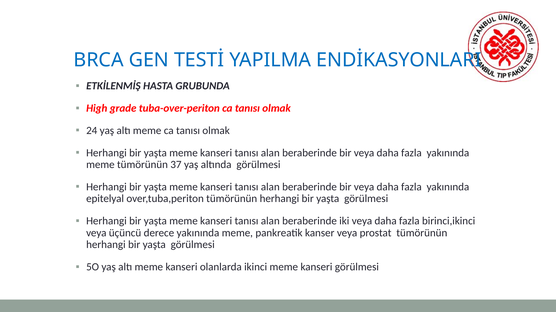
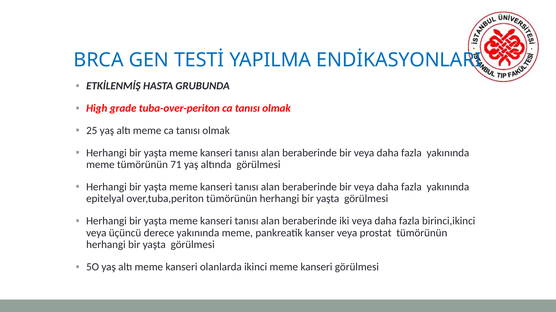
24: 24 -> 25
37: 37 -> 71
